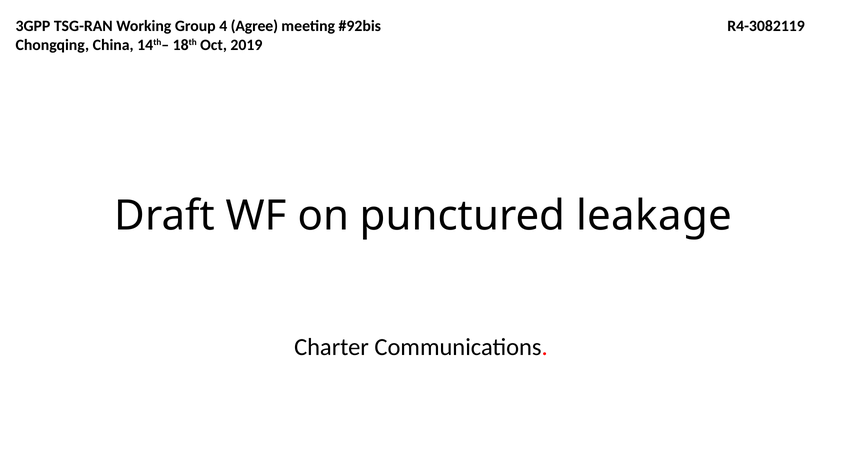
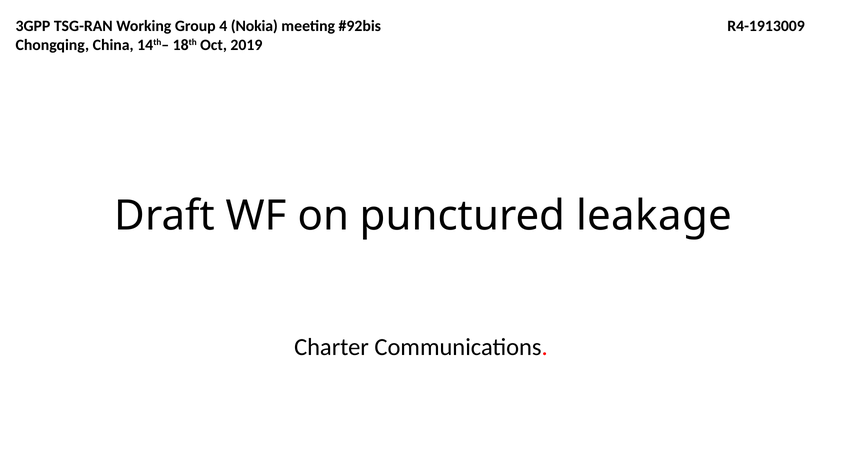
Agree: Agree -> Nokia
R4-3082119: R4-3082119 -> R4-1913009
